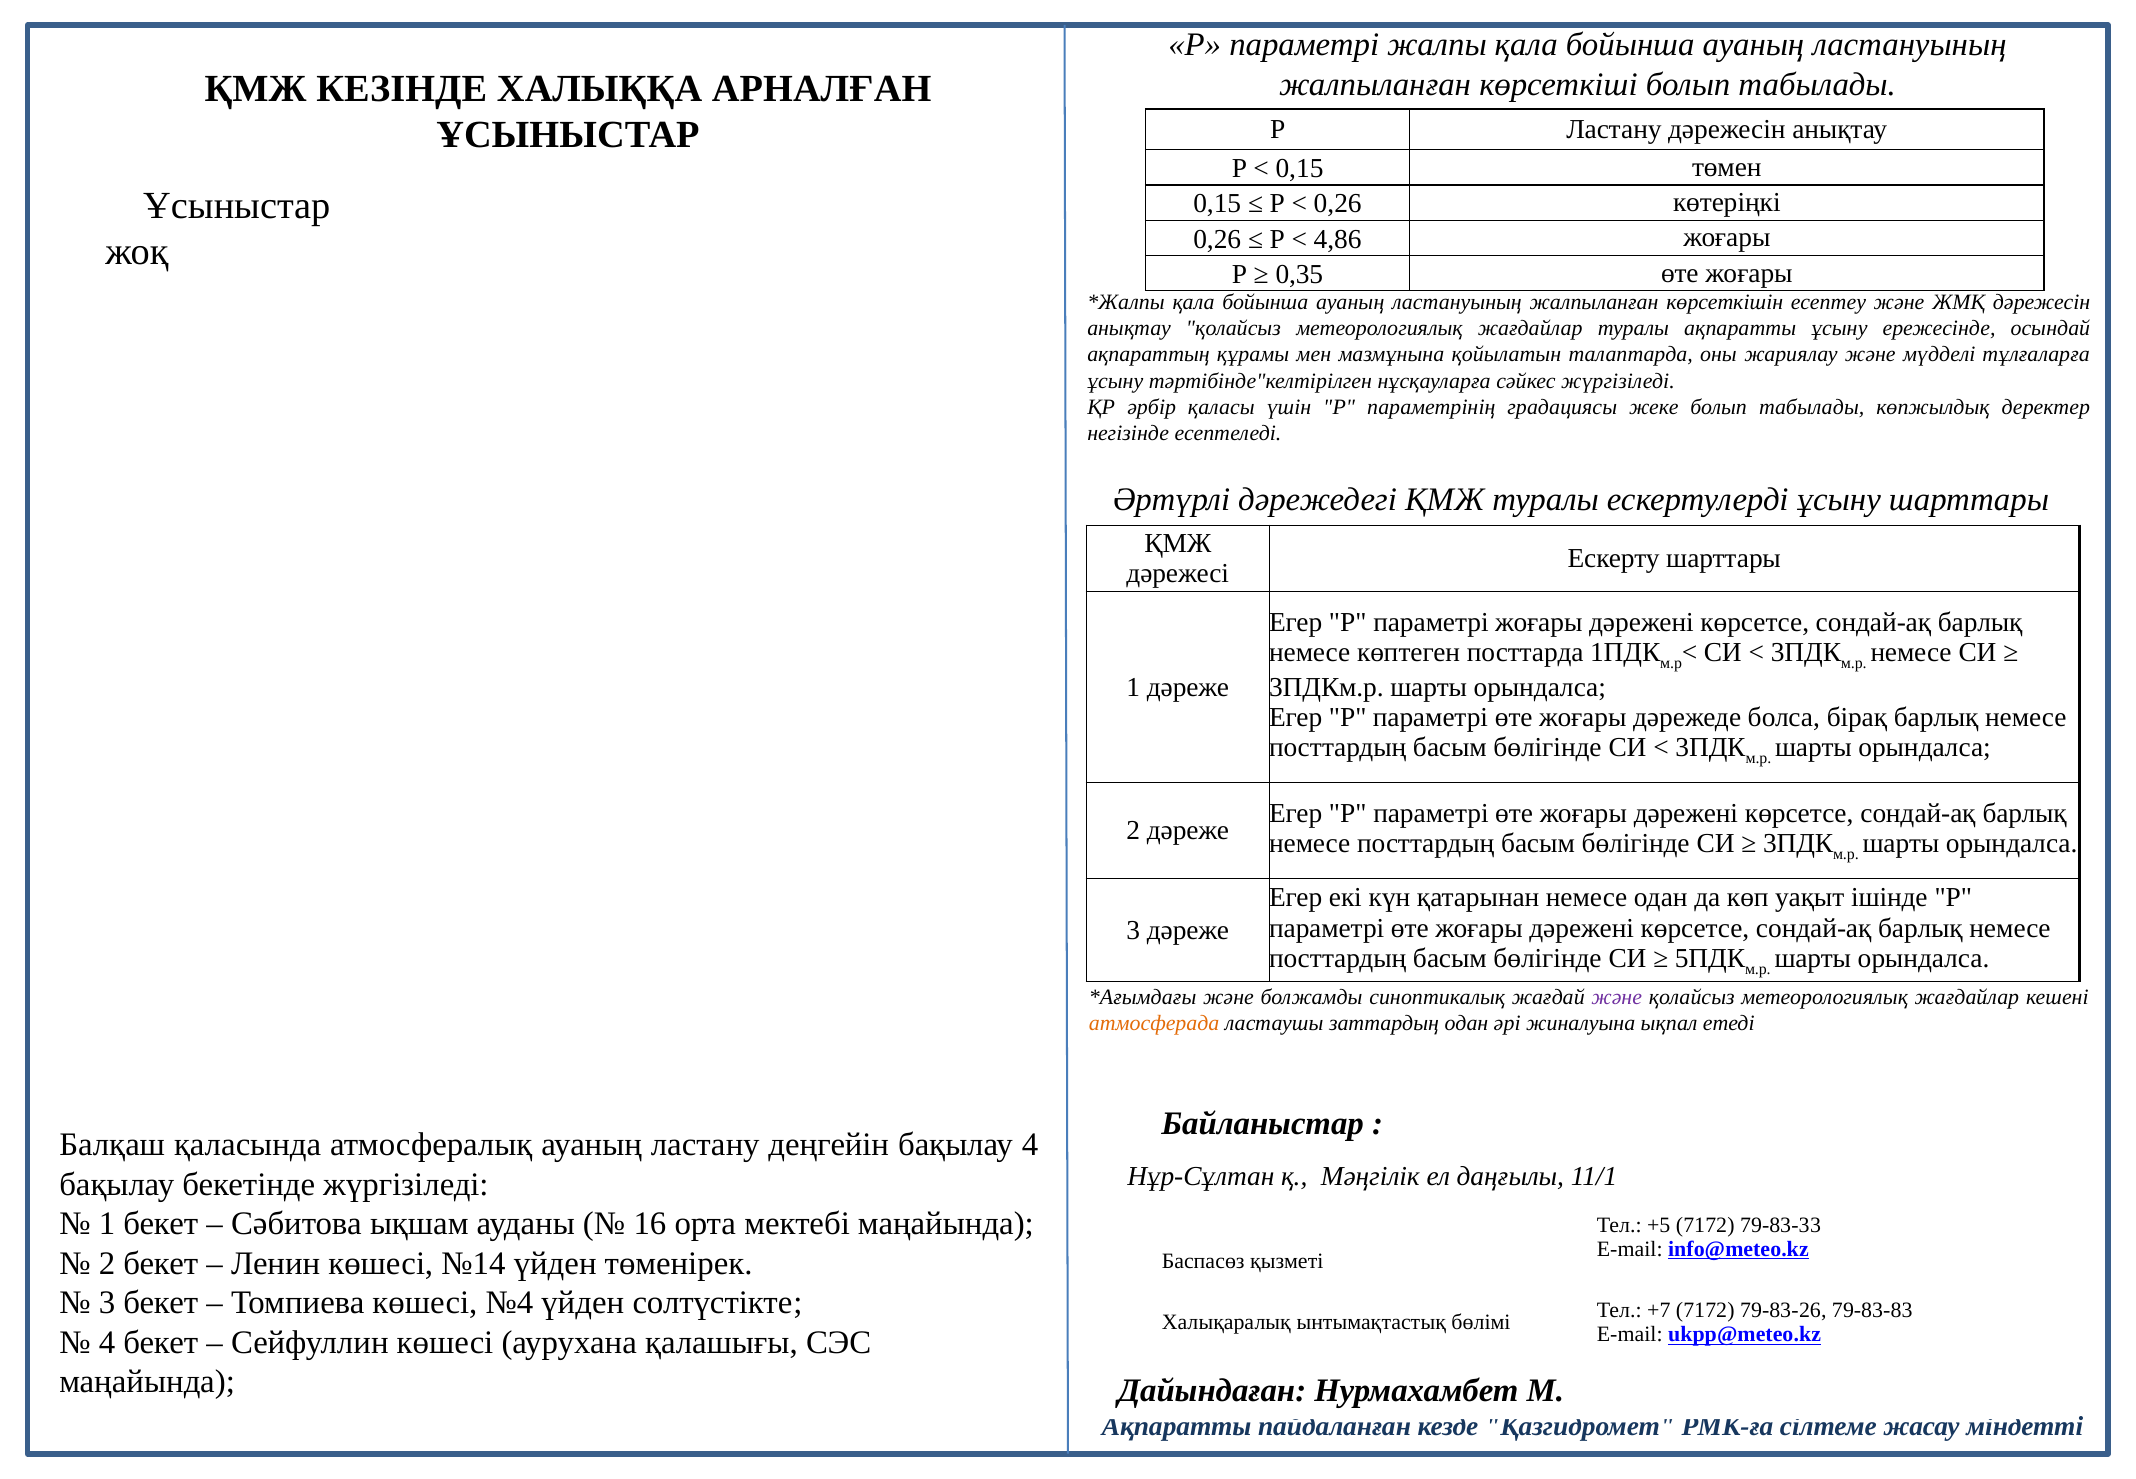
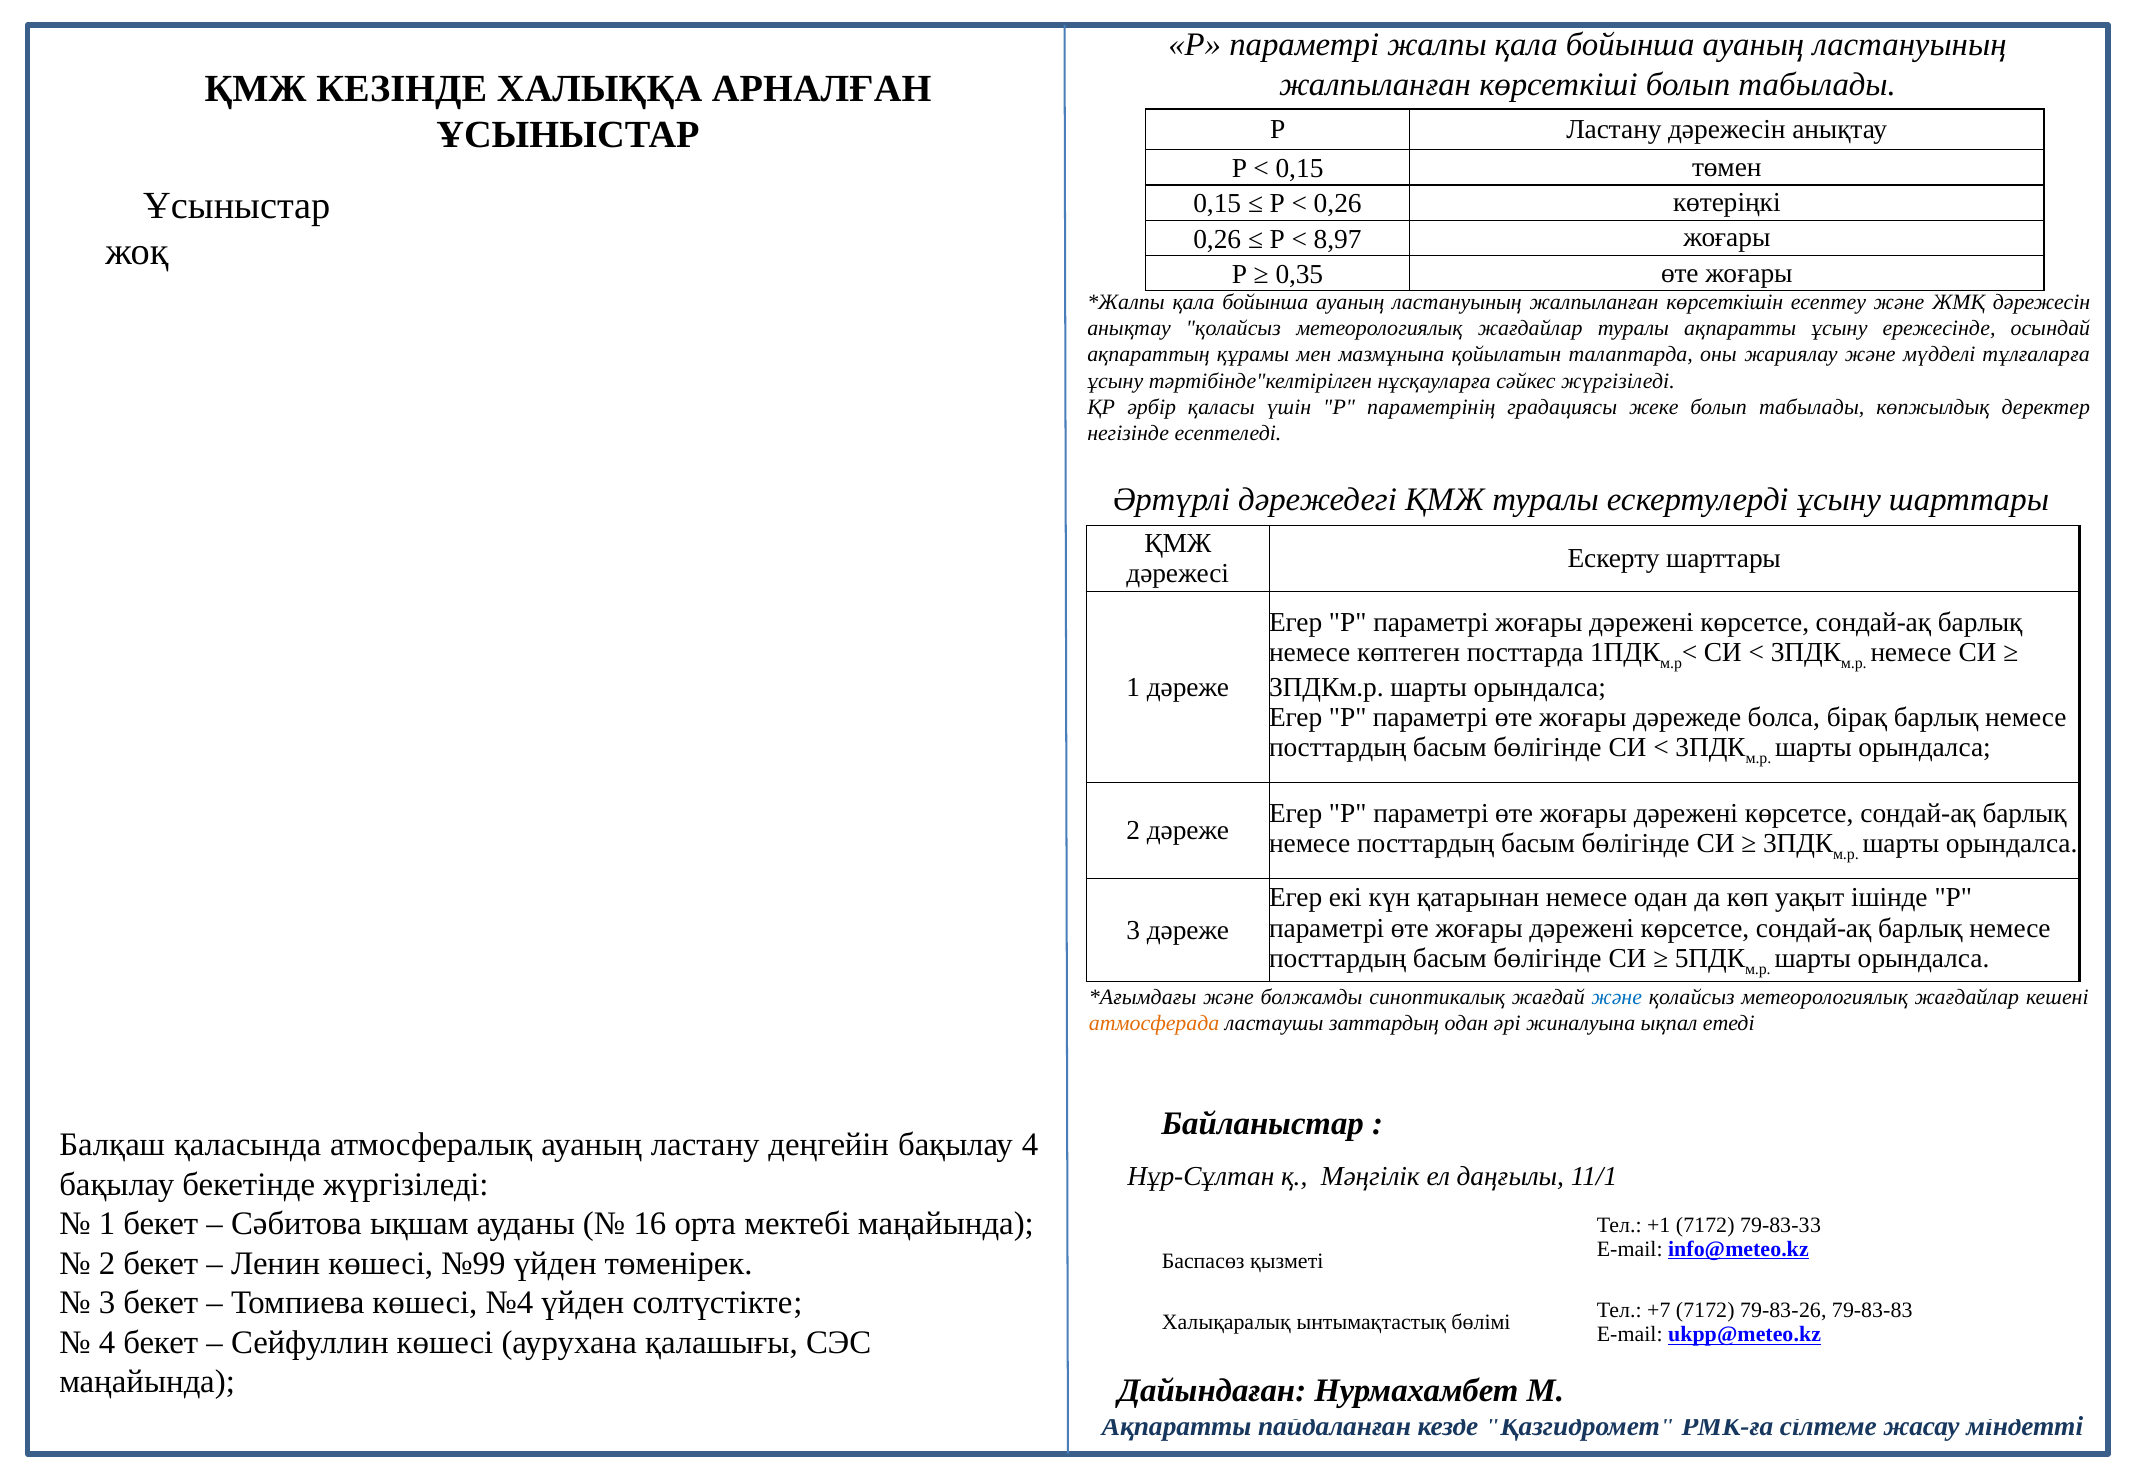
4,86: 4,86 -> 8,97
және at (1617, 997) colour: purple -> blue
+5: +5 -> +1
№14: №14 -> №99
